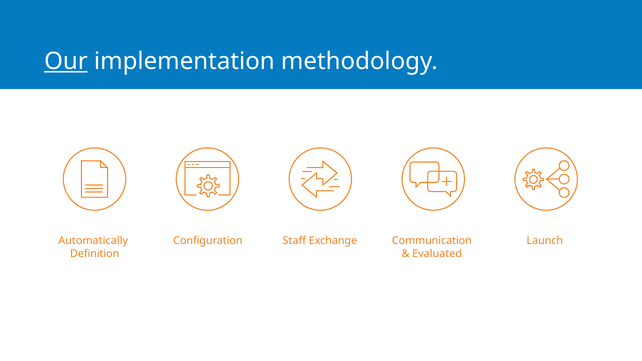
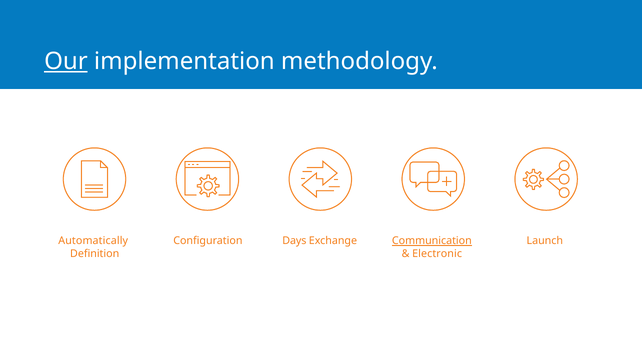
Staff: Staff -> Days
Communication underline: none -> present
Evaluated: Evaluated -> Electronic
